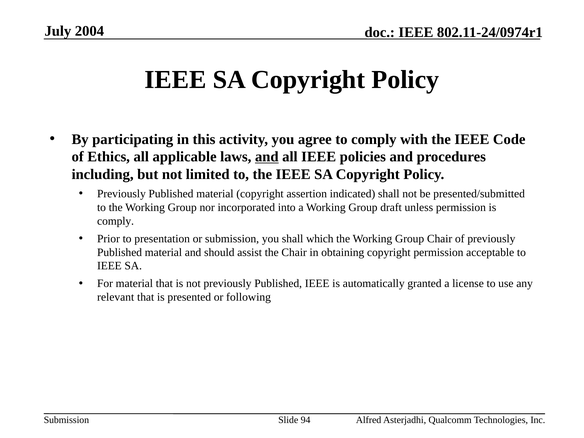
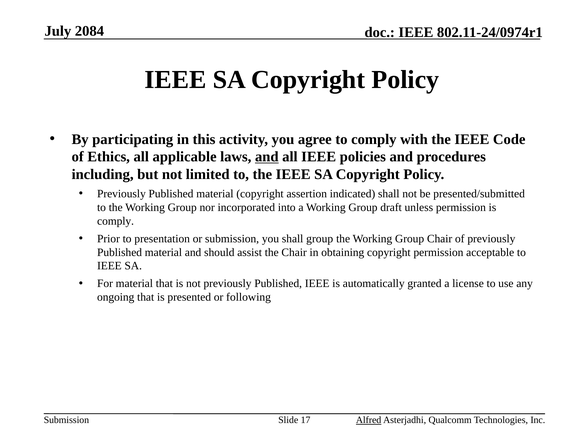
2004: 2004 -> 2084
shall which: which -> group
relevant: relevant -> ongoing
94: 94 -> 17
Alfred underline: none -> present
